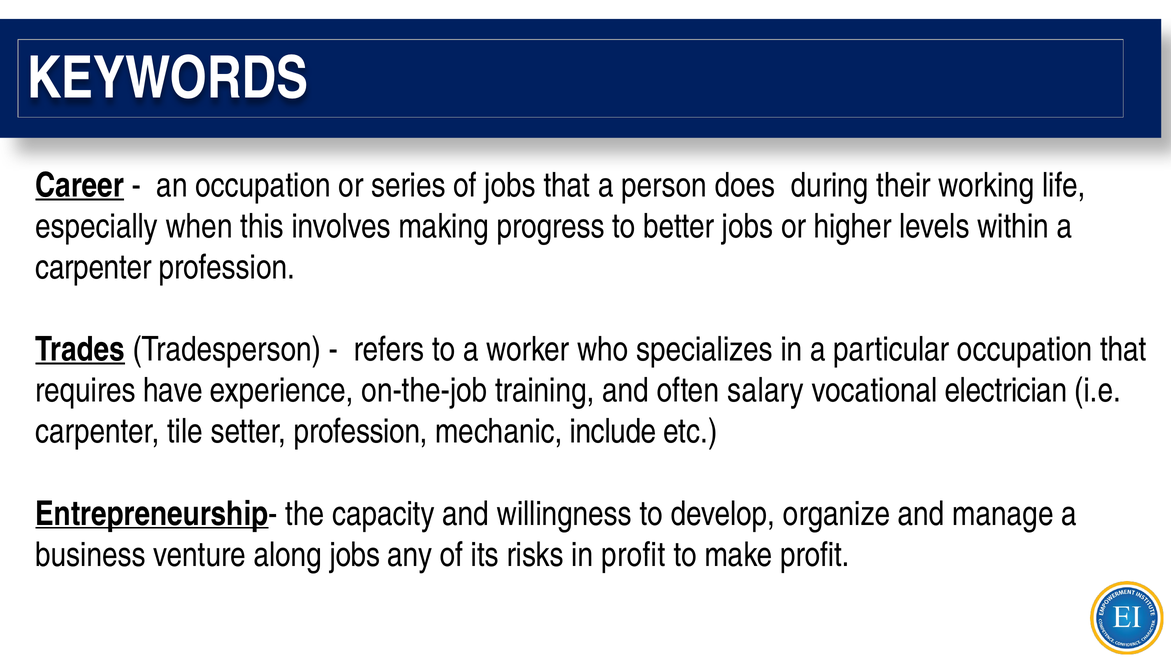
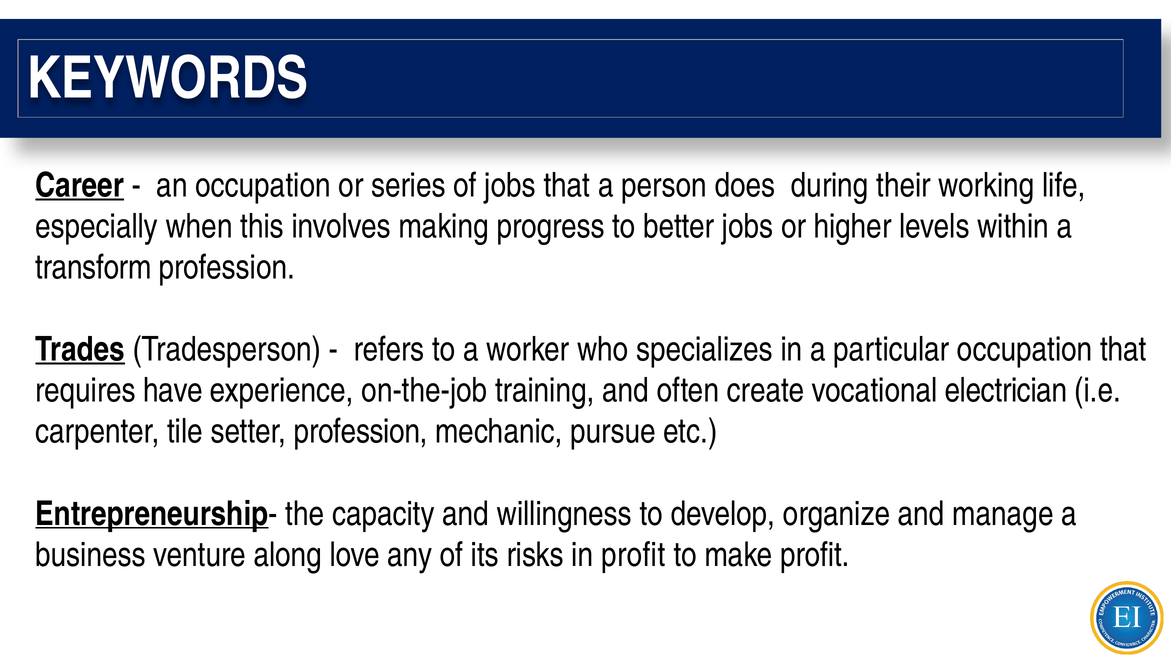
carpenter at (93, 267): carpenter -> transform
salary: salary -> create
include: include -> pursue
along jobs: jobs -> love
